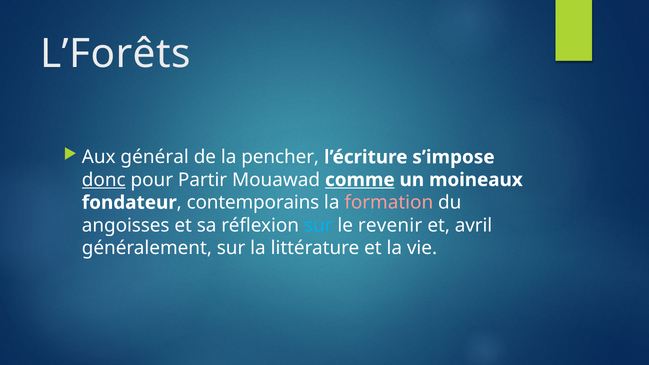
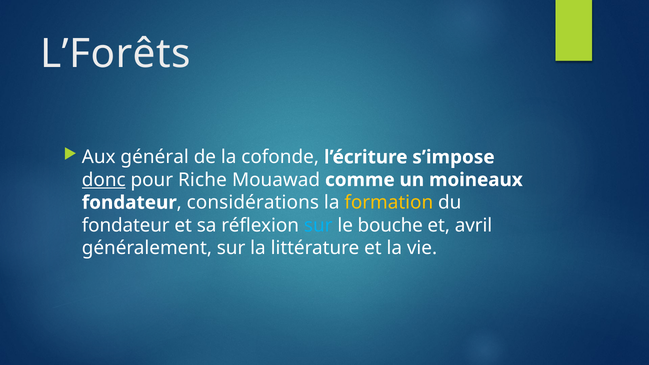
pencher: pencher -> cofonde
Partir: Partir -> Riche
comme underline: present -> none
contemporains: contemporains -> considérations
formation colour: pink -> yellow
angoisses at (126, 225): angoisses -> fondateur
revenir: revenir -> bouche
